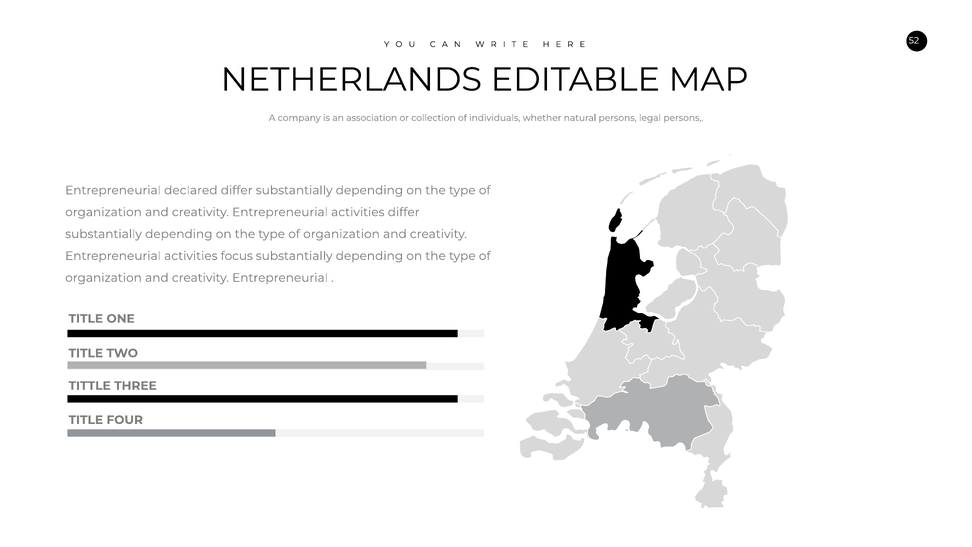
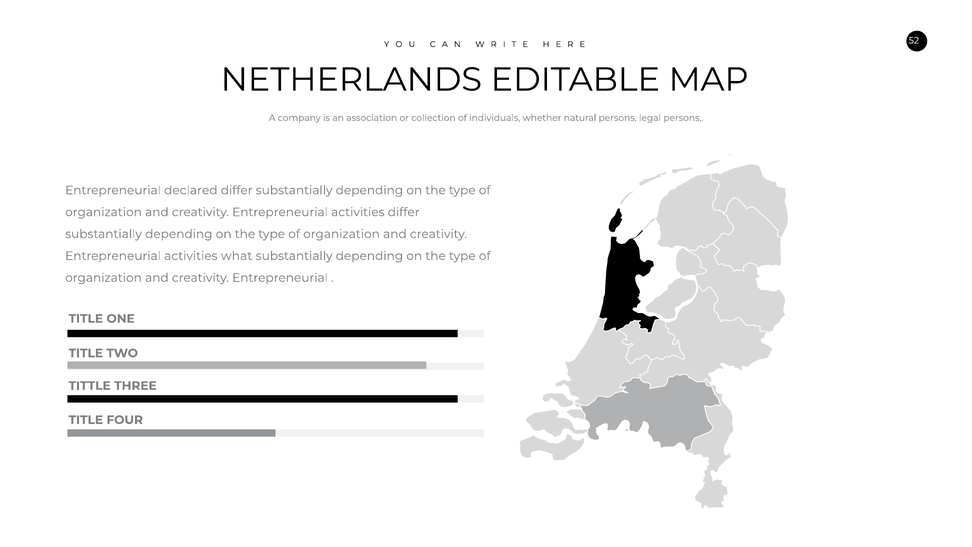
focus: focus -> what
